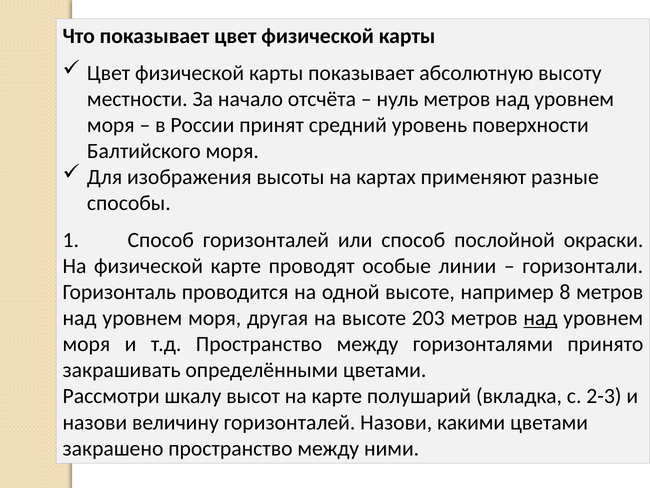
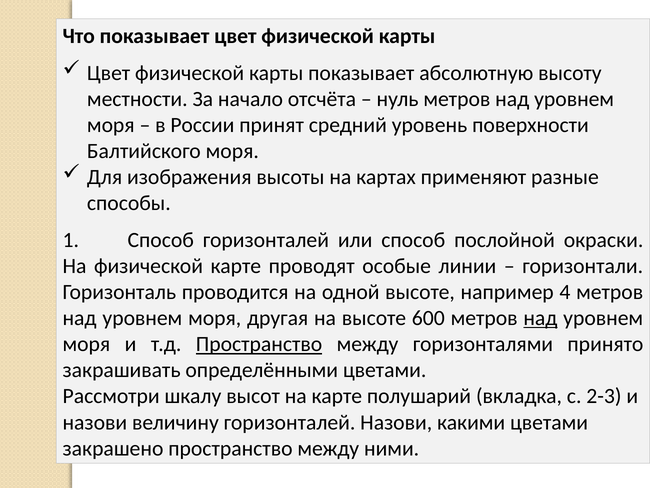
8: 8 -> 4
203: 203 -> 600
Пространство at (259, 344) underline: none -> present
